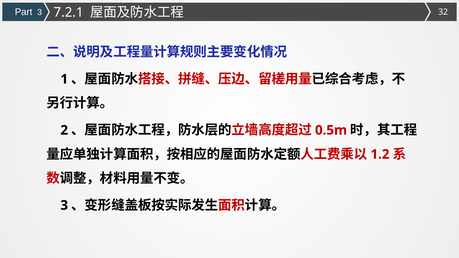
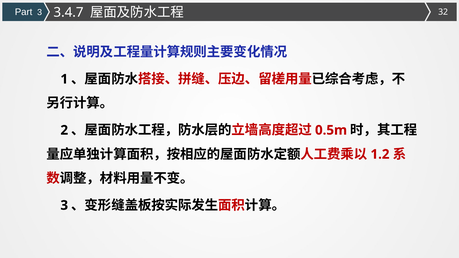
7.2.1: 7.2.1 -> 3.4.7
